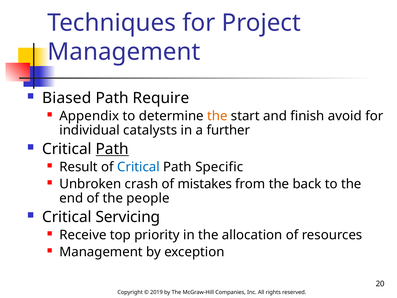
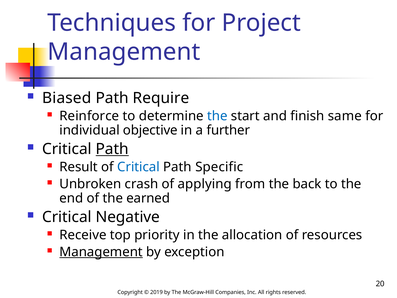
Appendix: Appendix -> Reinforce
the at (217, 116) colour: orange -> blue
avoid: avoid -> same
catalysts: catalysts -> objective
mistakes: mistakes -> applying
people: people -> earned
Servicing: Servicing -> Negative
Management at (101, 252) underline: none -> present
